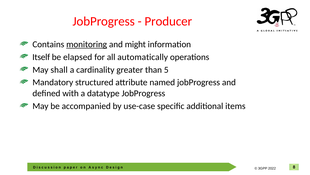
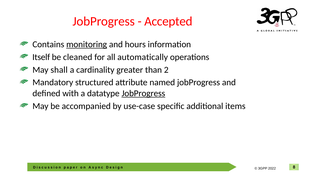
Producer: Producer -> Accepted
might: might -> hours
elapsed: elapsed -> cleaned
5: 5 -> 2
JobProgress at (143, 93) underline: none -> present
